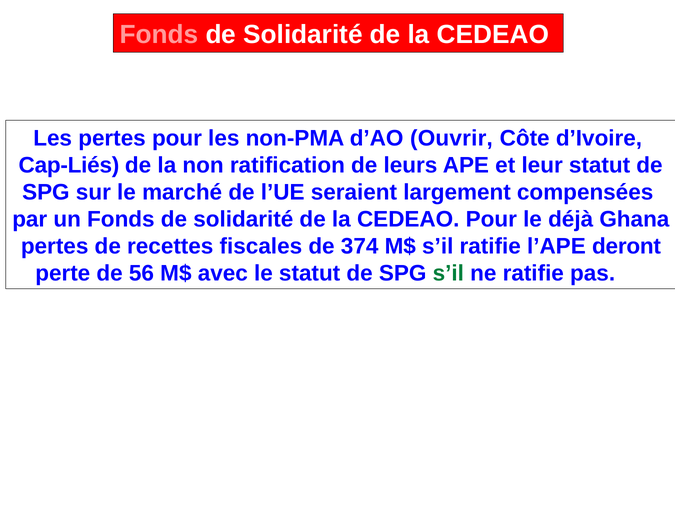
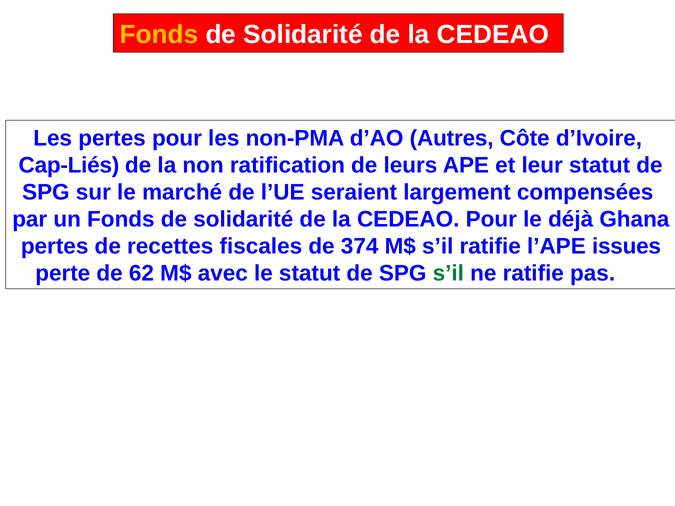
Fonds at (159, 35) colour: pink -> yellow
Ouvrir: Ouvrir -> Autres
deront: deront -> issues
56: 56 -> 62
